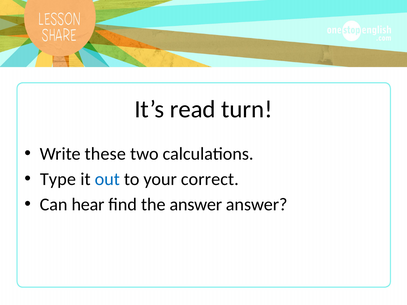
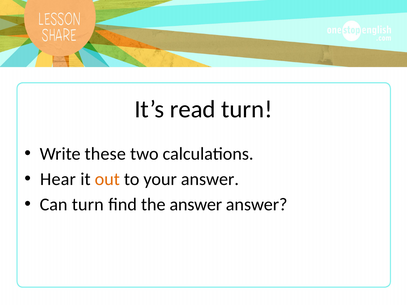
Type: Type -> Hear
out colour: blue -> orange
your correct: correct -> answer
Can hear: hear -> turn
